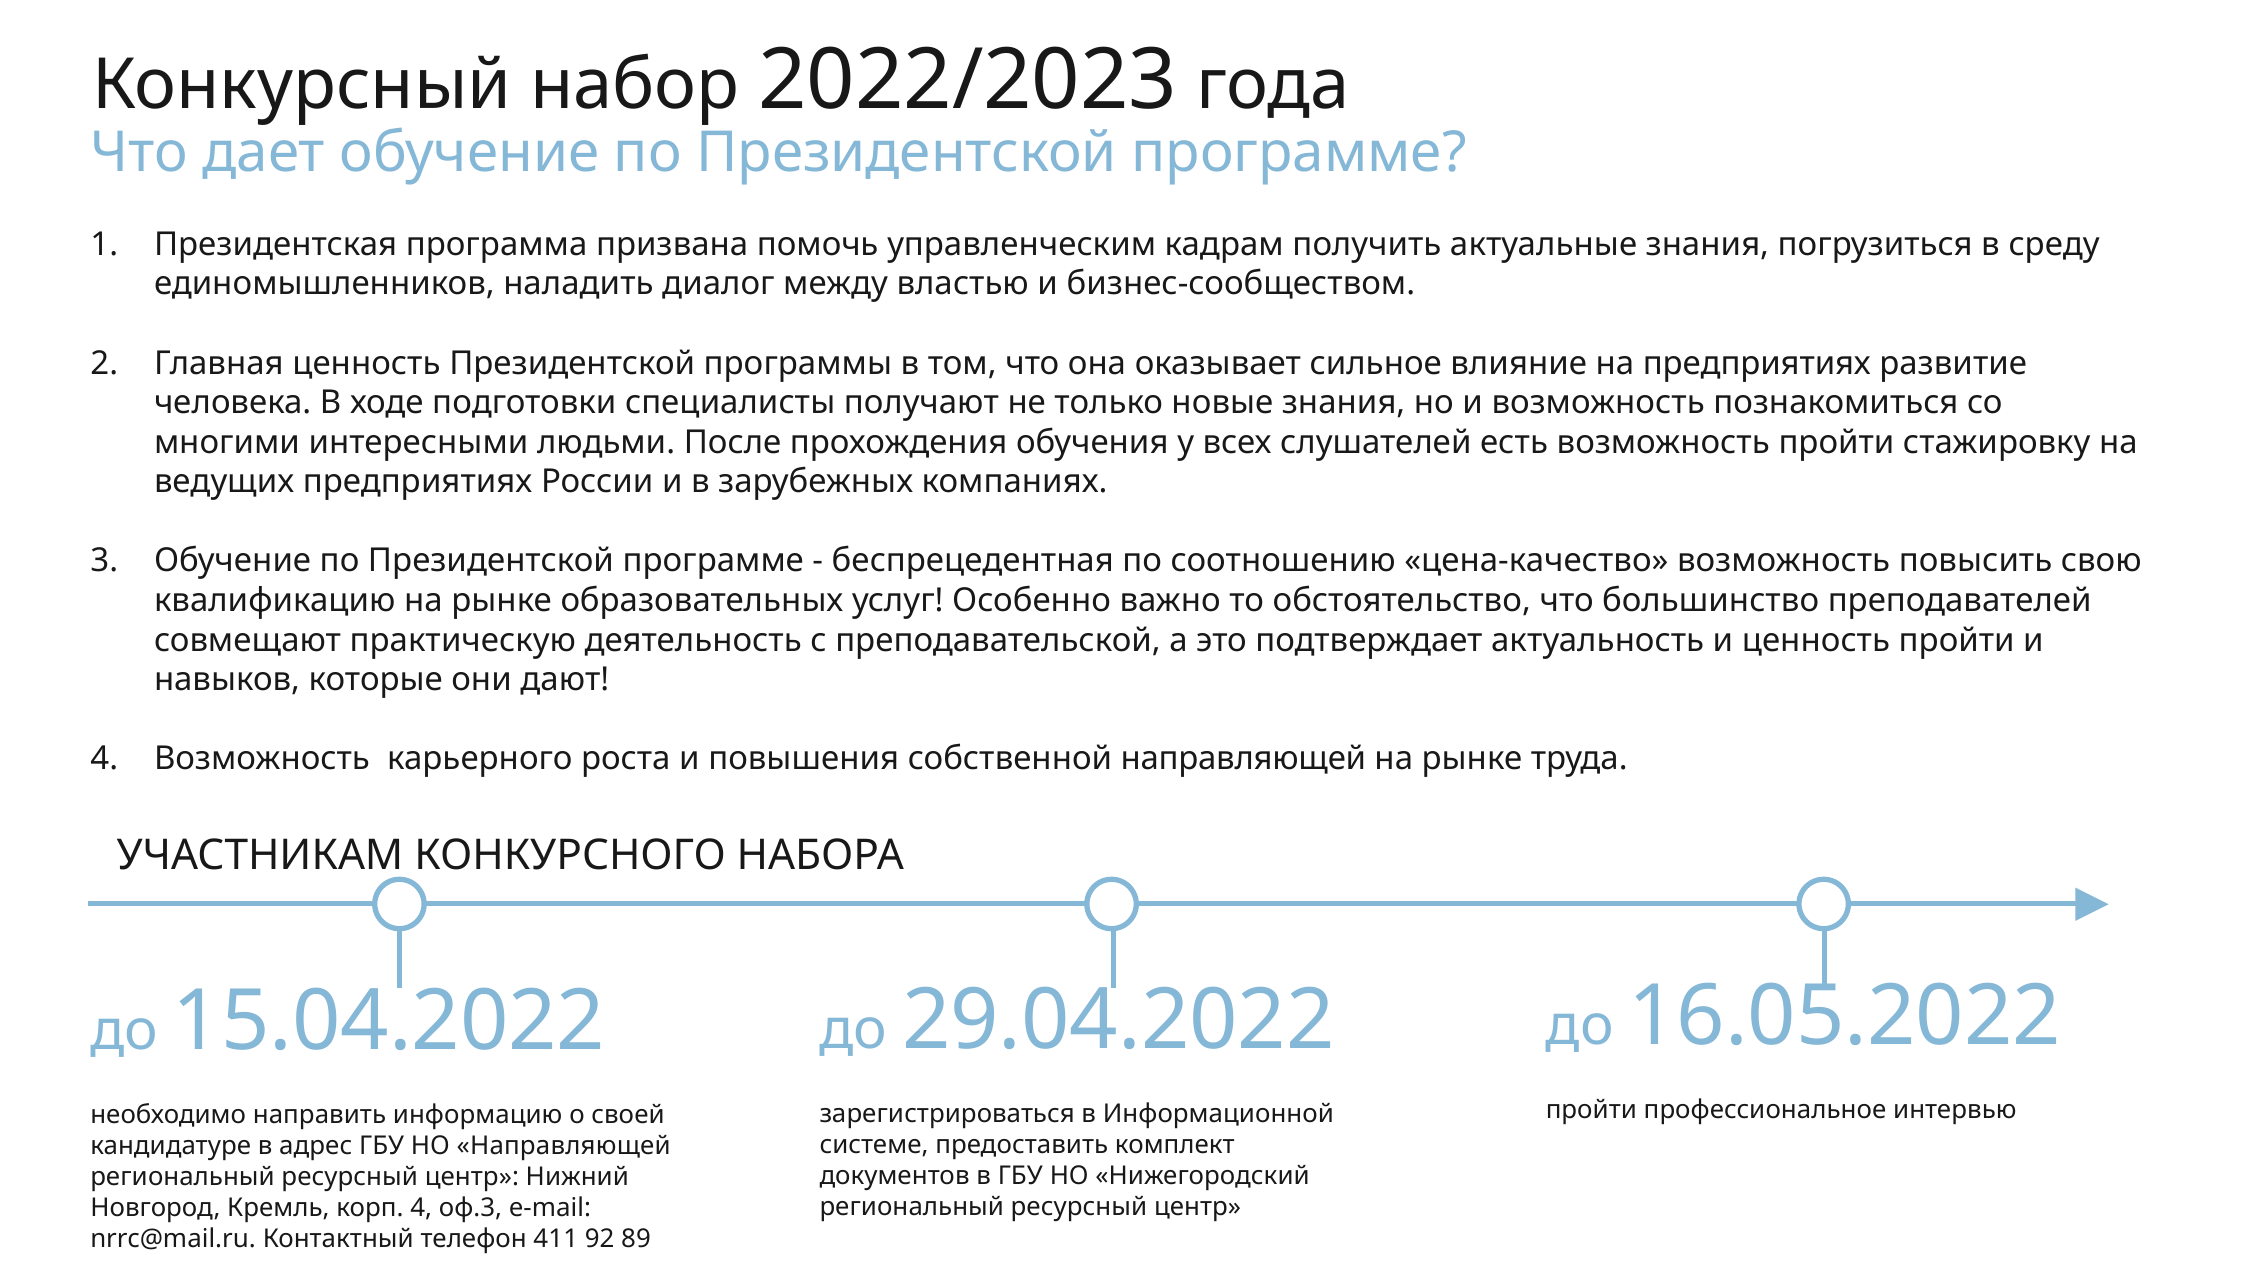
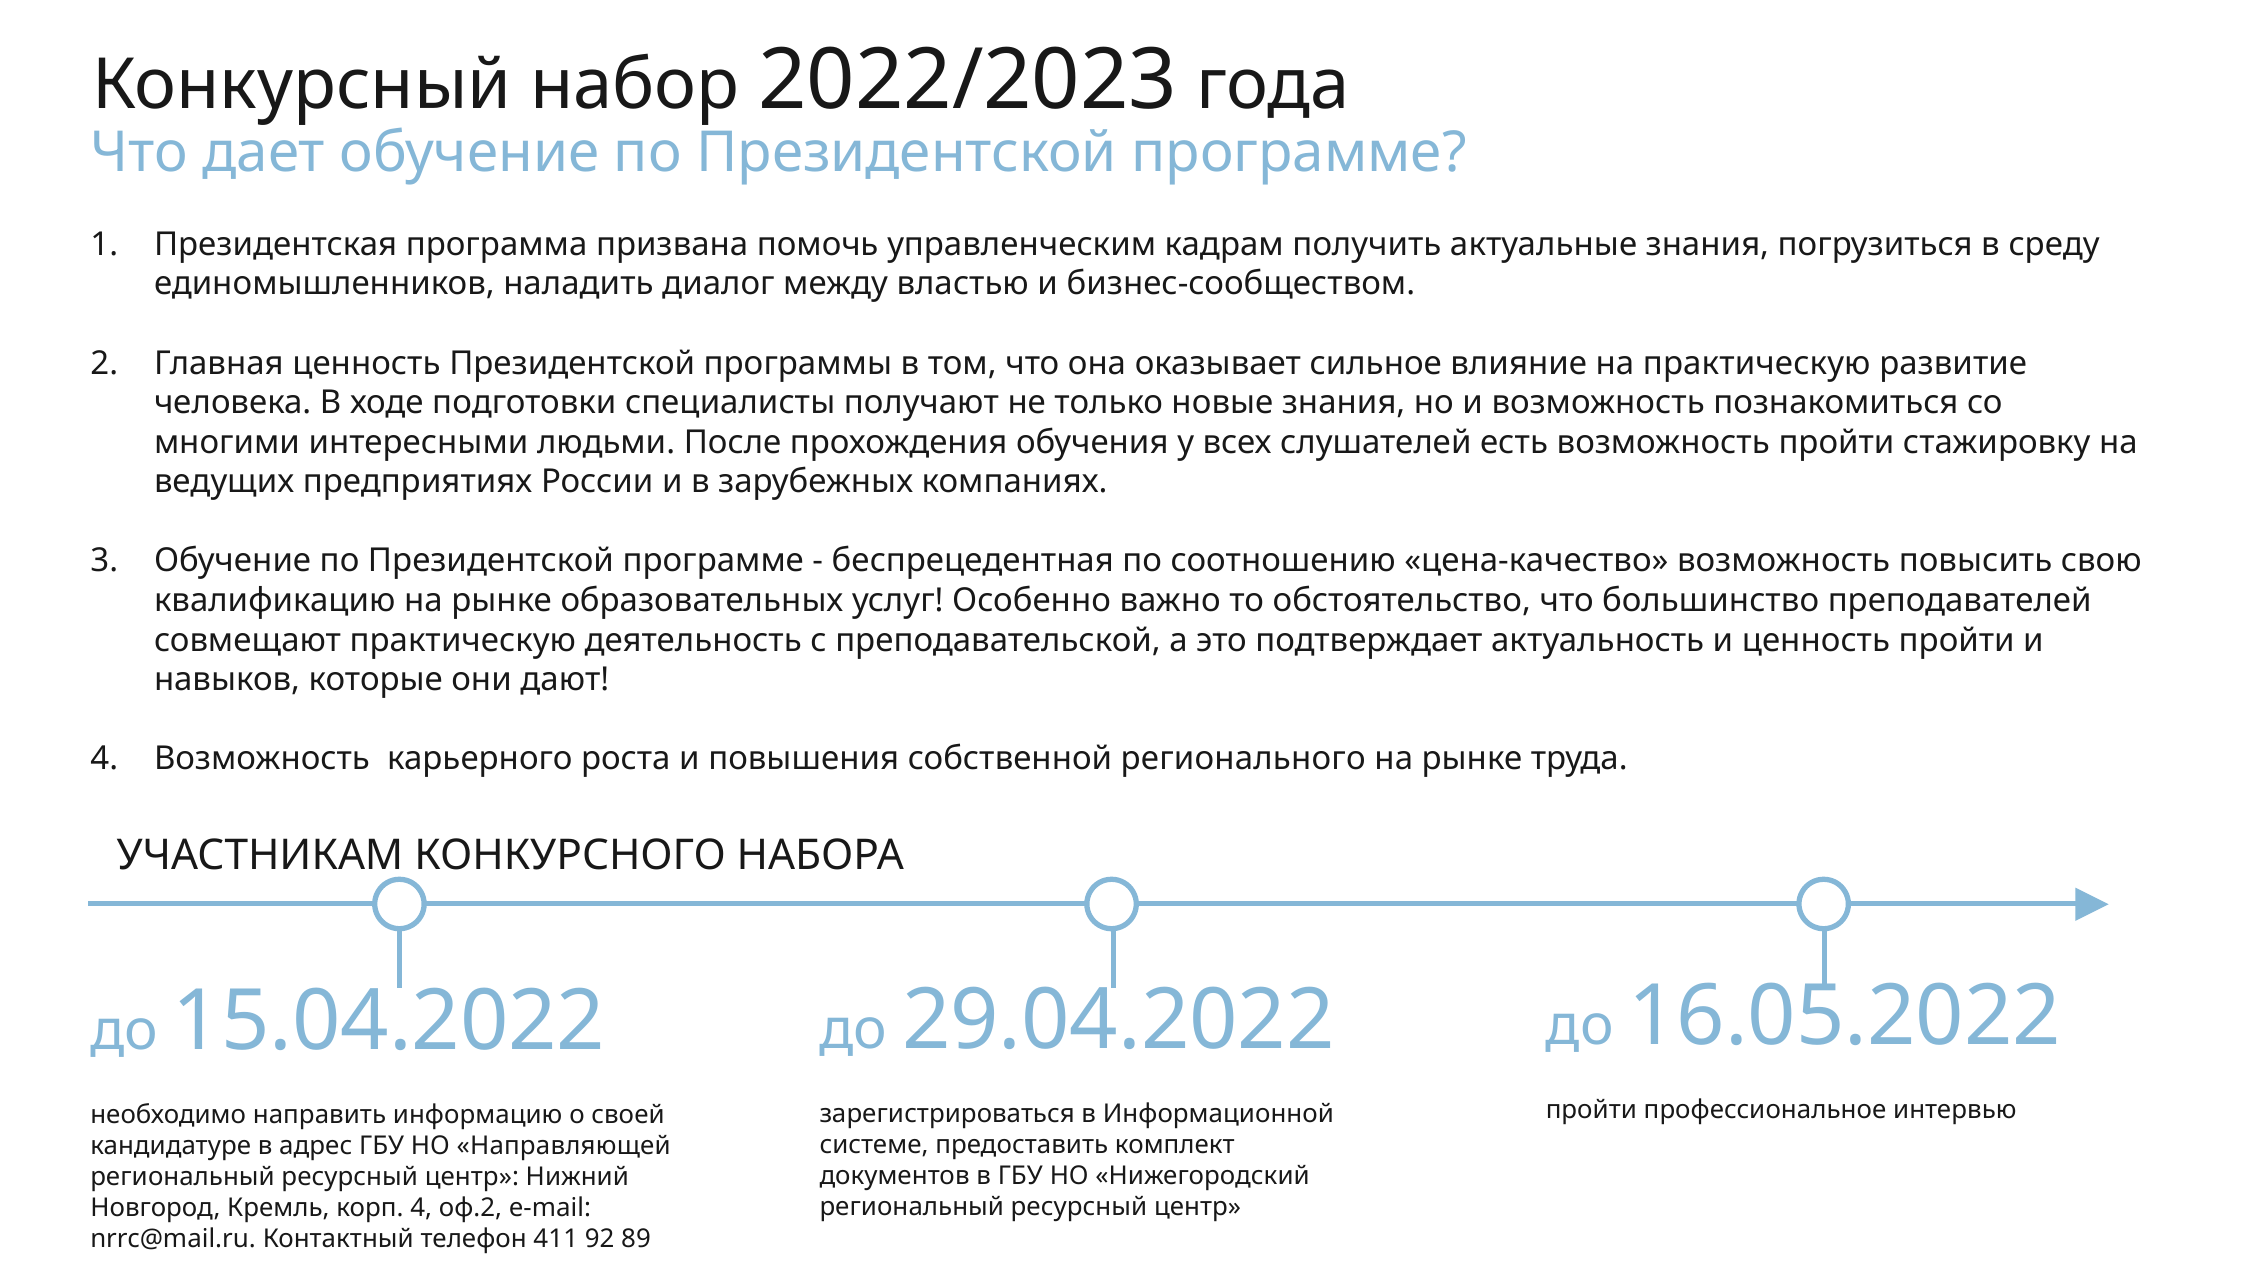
на предприятиях: предприятиях -> практическую
собственной направляющей: направляющей -> регионального
оф.3: оф.3 -> оф.2
